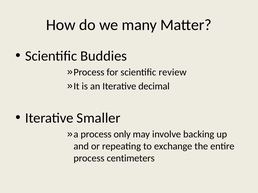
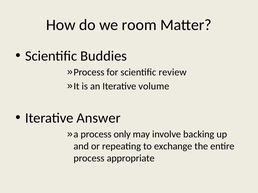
many: many -> room
decimal: decimal -> volume
Smaller: Smaller -> Answer
centimeters: centimeters -> appropriate
